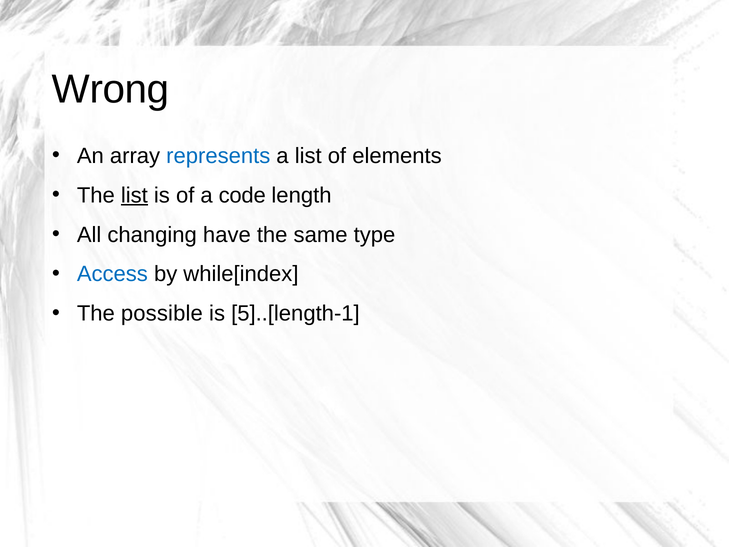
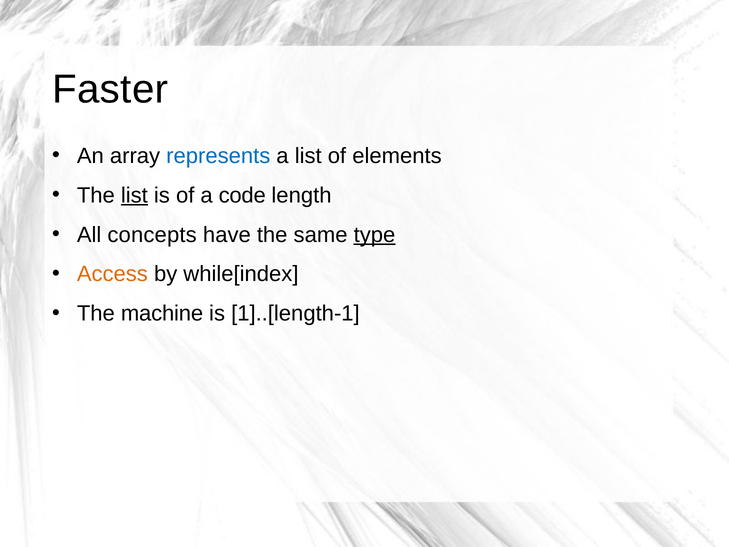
Wrong: Wrong -> Faster
changing: changing -> concepts
type underline: none -> present
Access colour: blue -> orange
possible: possible -> machine
5]..[length-1: 5]..[length-1 -> 1]..[length-1
